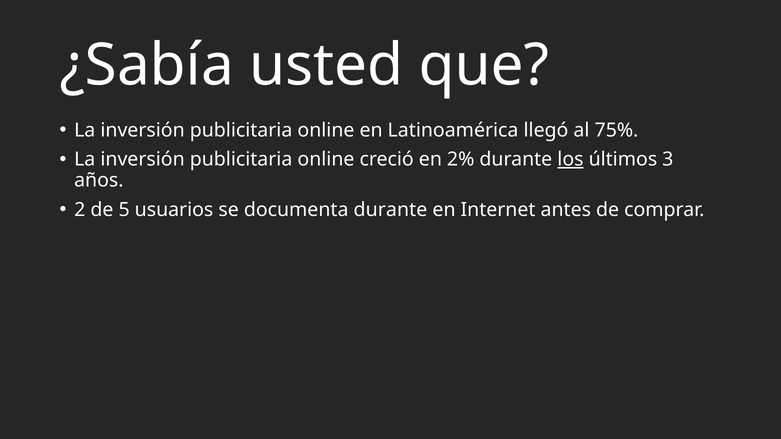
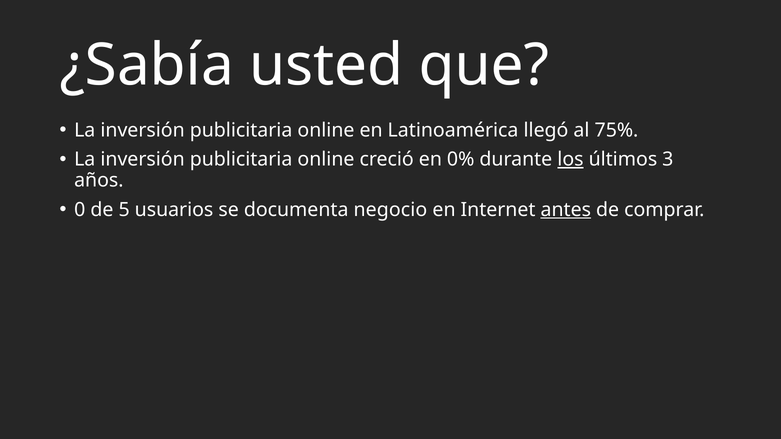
2%: 2% -> 0%
2: 2 -> 0
documenta durante: durante -> negocio
antes underline: none -> present
